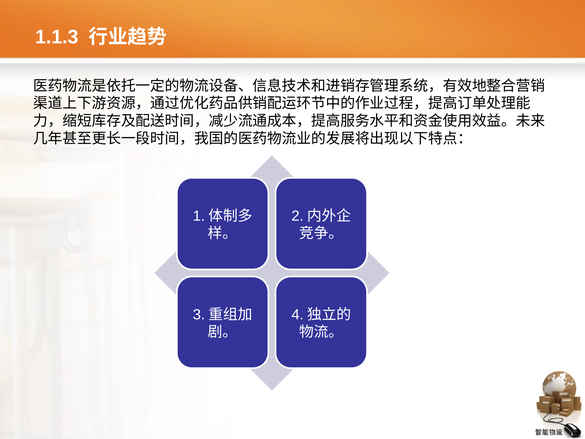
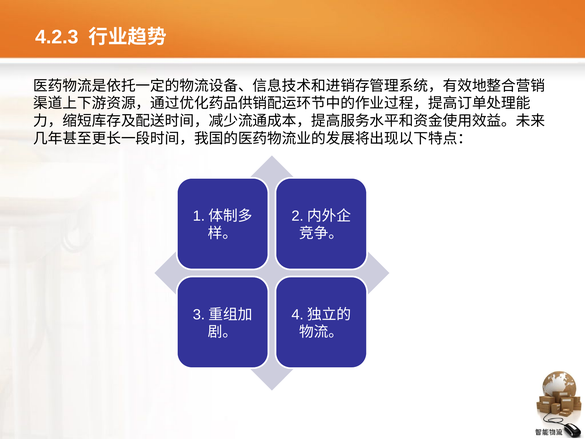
1.1.3: 1.1.3 -> 4.2.3
